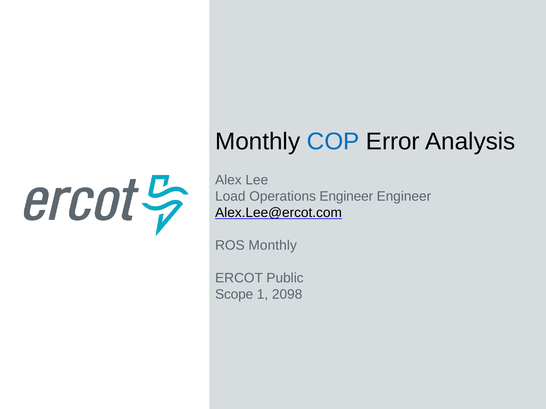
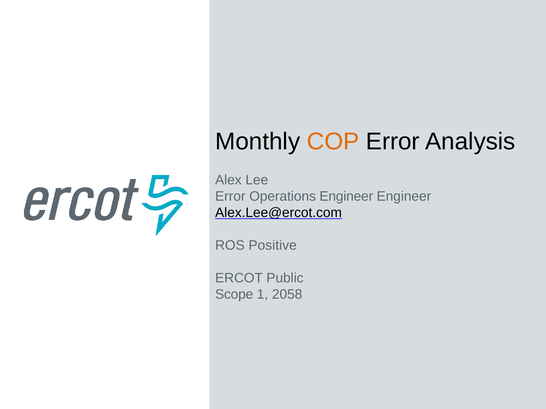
COP colour: blue -> orange
Load at (230, 197): Load -> Error
ROS Monthly: Monthly -> Positive
2098: 2098 -> 2058
